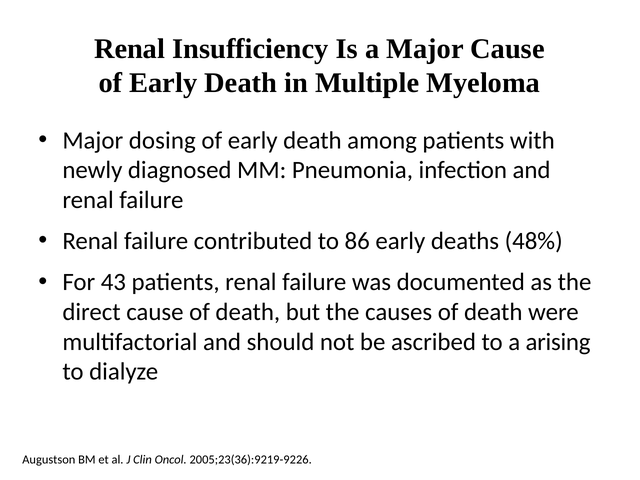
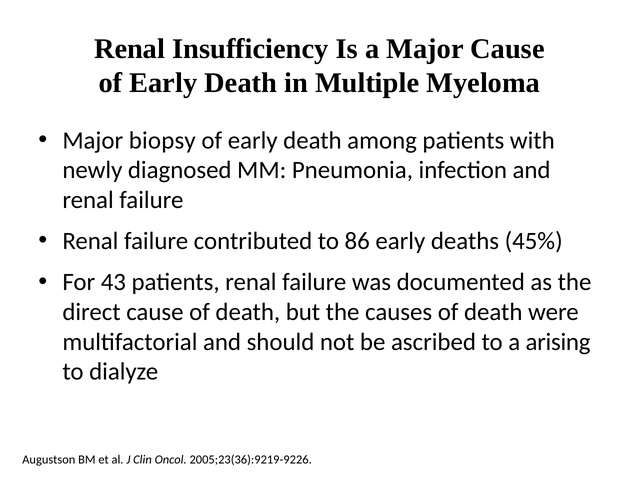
dosing: dosing -> biopsy
48%: 48% -> 45%
